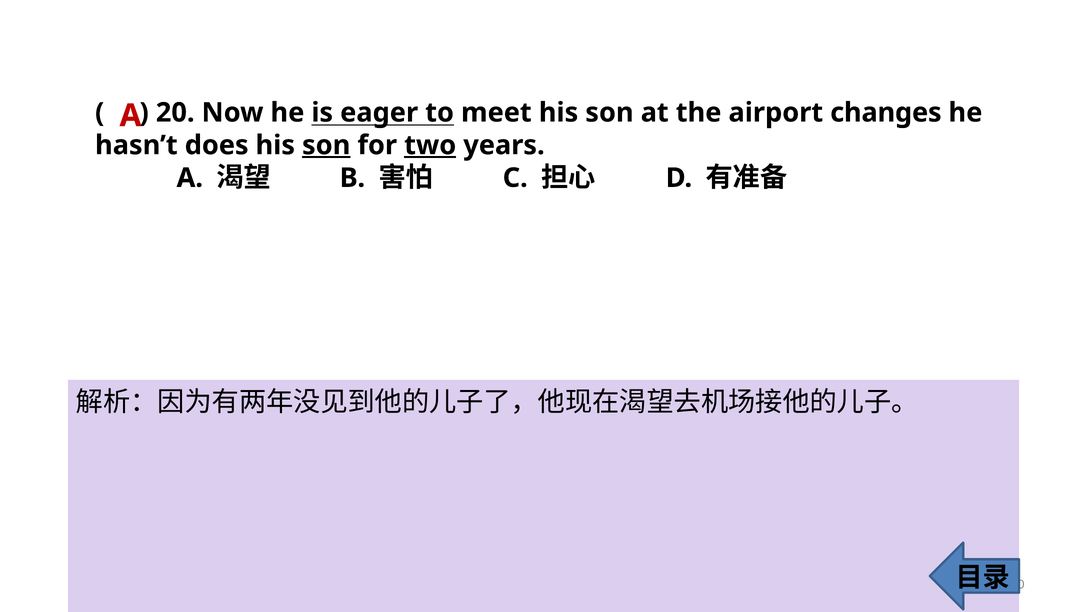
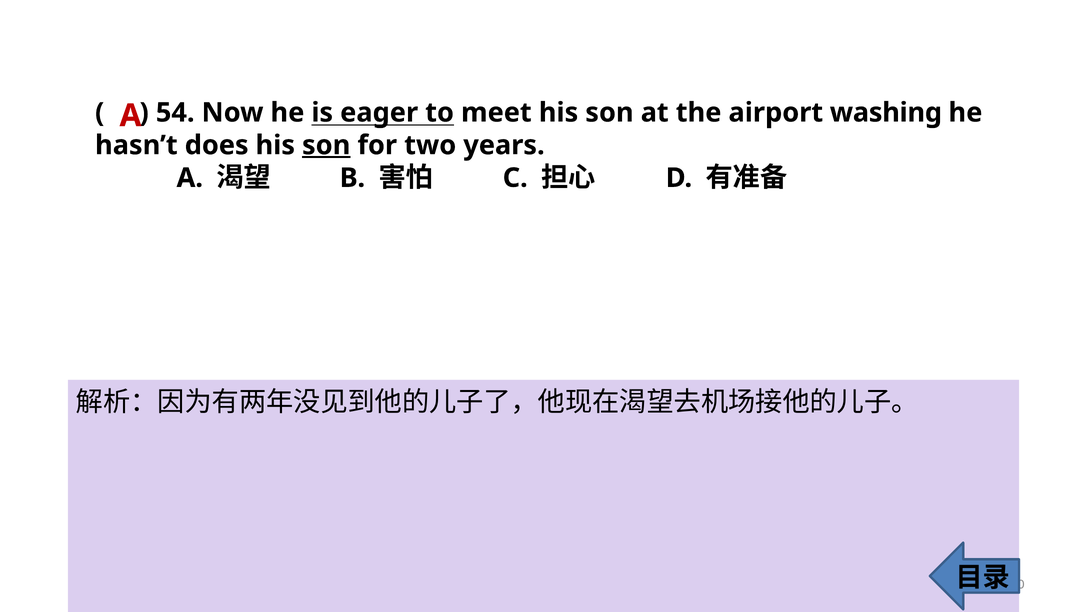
20 at (175, 113): 20 -> 54
changes: changes -> washing
two underline: present -> none
